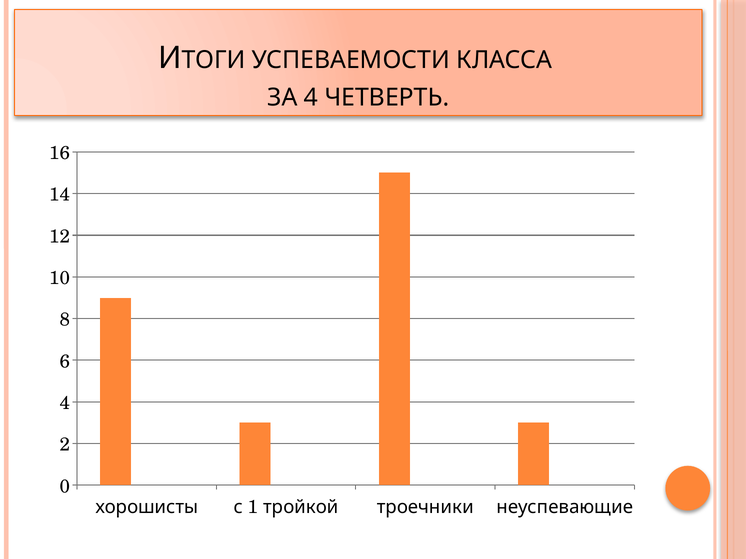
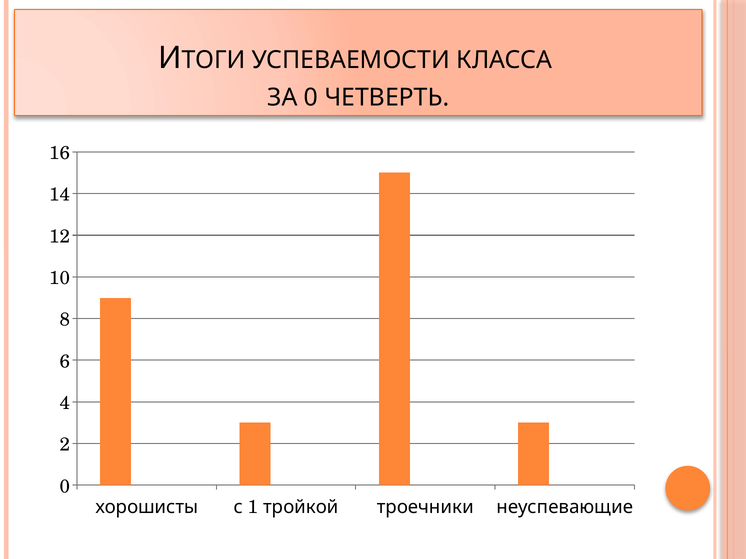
ЗА 4: 4 -> 0
